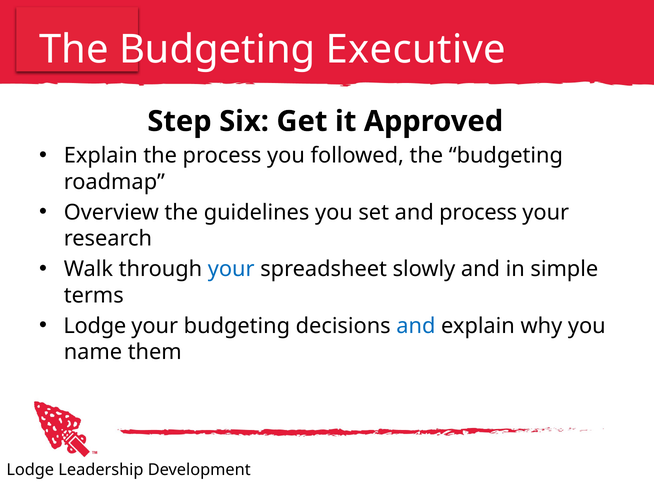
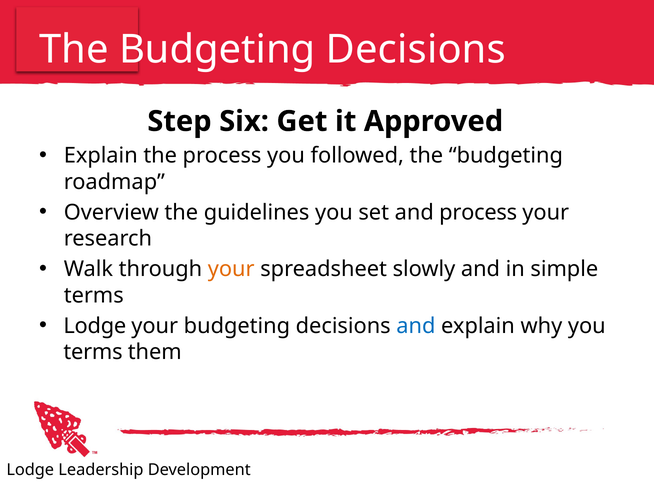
The Budgeting Executive: Executive -> Decisions
your at (231, 269) colour: blue -> orange
name at (93, 352): name -> terms
